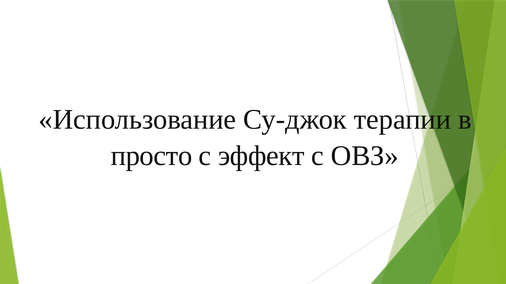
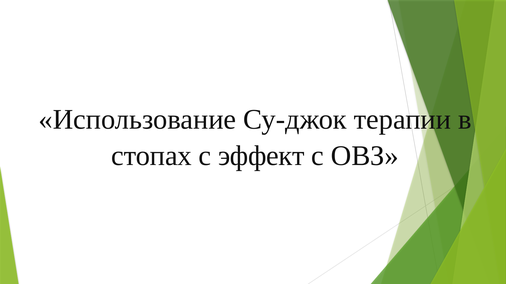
просто: просто -> стопах
